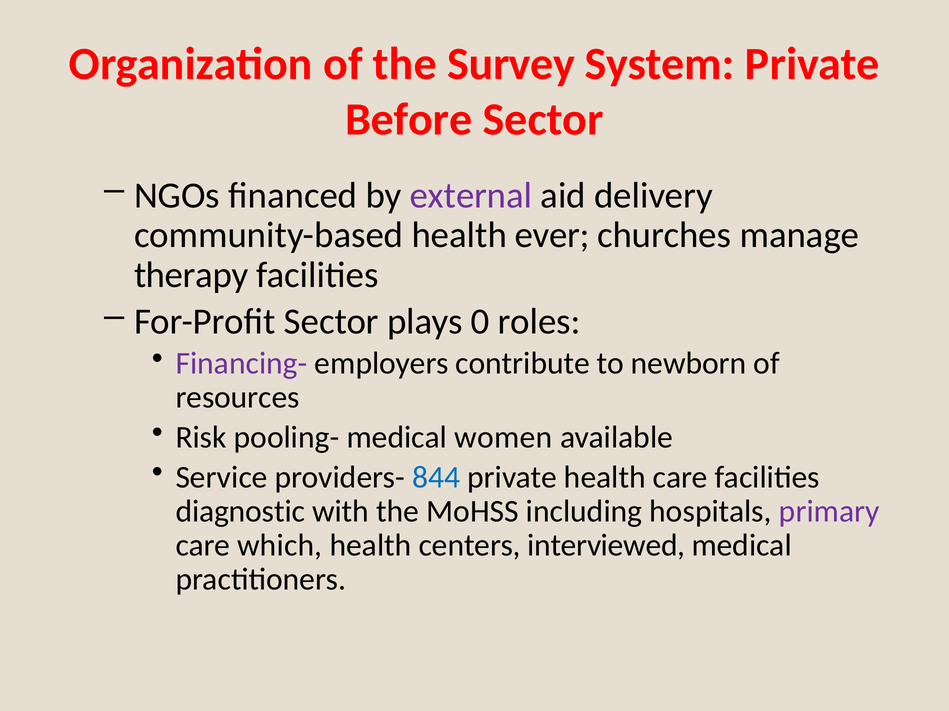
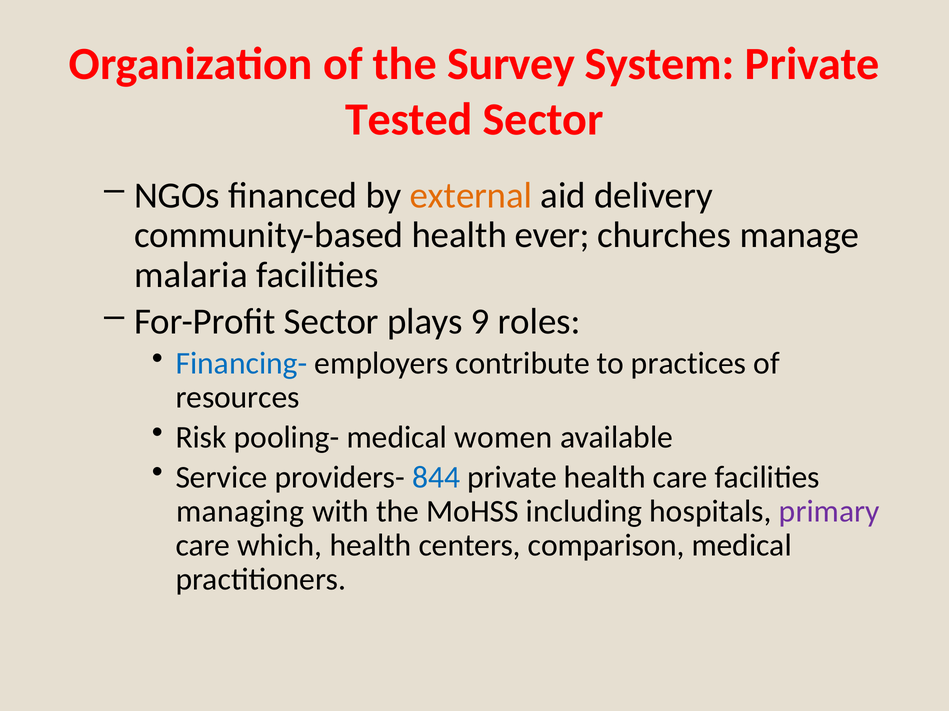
Before: Before -> Tested
external colour: purple -> orange
therapy: therapy -> malaria
0: 0 -> 9
Financing- colour: purple -> blue
newborn: newborn -> practices
diagnostic: diagnostic -> managing
interviewed: interviewed -> comparison
